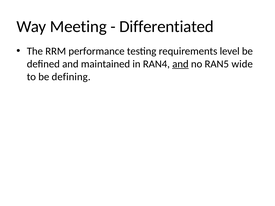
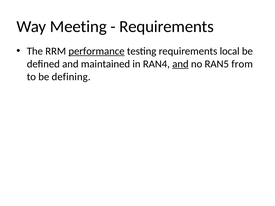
Differentiated at (167, 27): Differentiated -> Requirements
performance underline: none -> present
level: level -> local
wide: wide -> from
